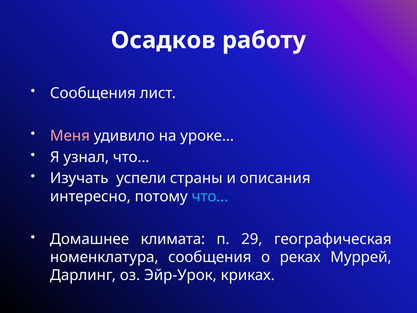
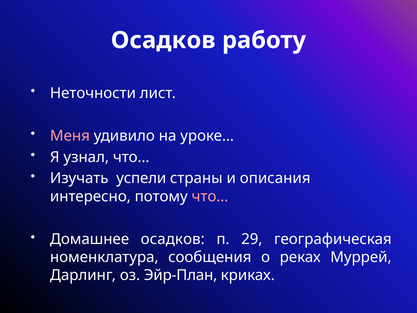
Сообщения at (93, 93): Сообщения -> Неточности
что… at (210, 196) colour: light blue -> pink
Домашнее климата: климата -> осадков
Эйр-Урок: Эйр-Урок -> Эйр-План
